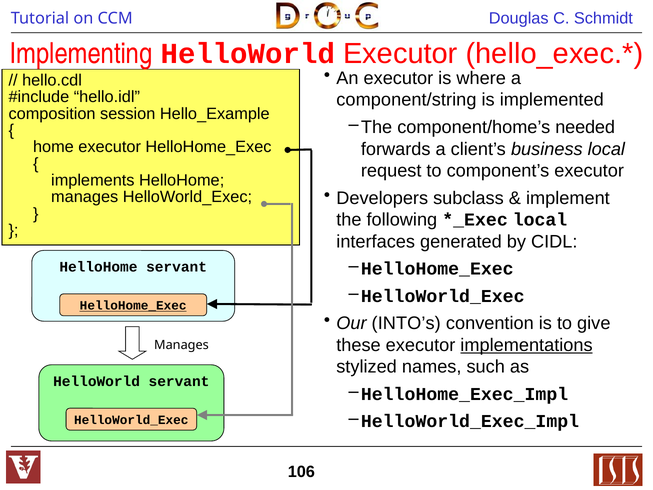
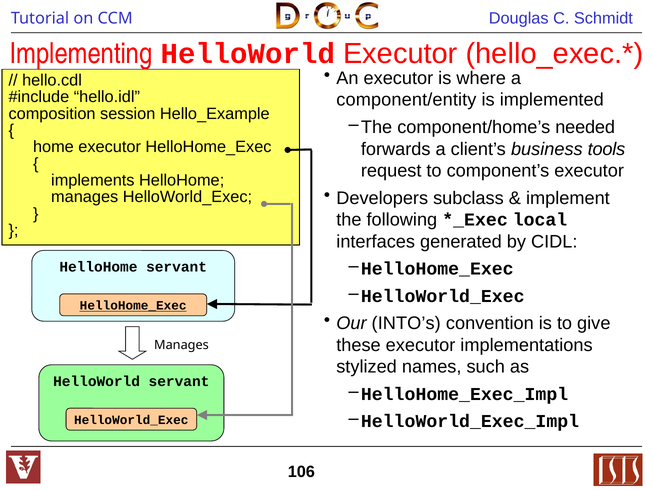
component/string: component/string -> component/entity
business local: local -> tools
implementations underline: present -> none
